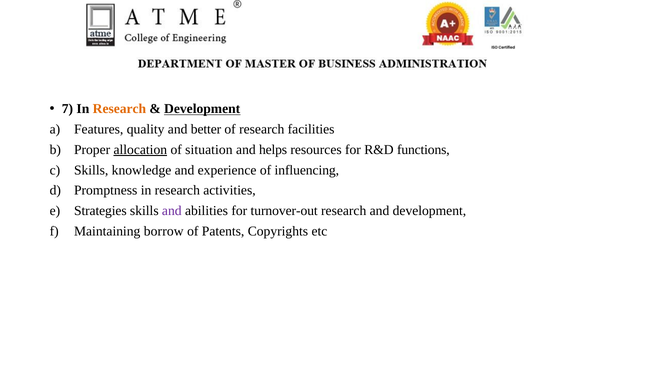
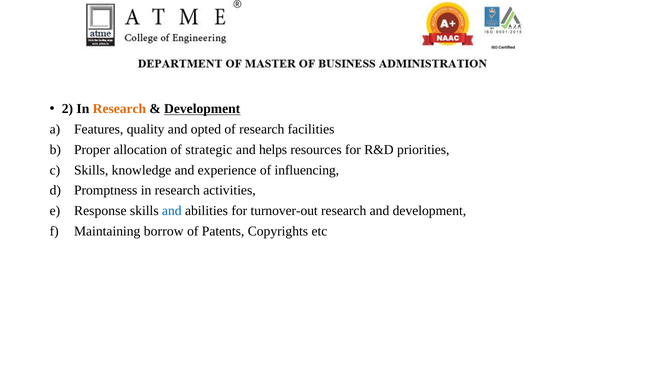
7: 7 -> 2
better: better -> opted
allocation underline: present -> none
situation: situation -> strategic
functions: functions -> priorities
Strategies: Strategies -> Response
and at (172, 211) colour: purple -> blue
